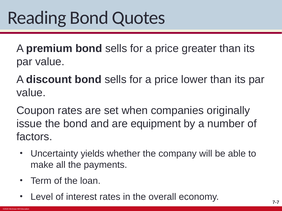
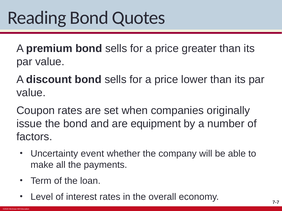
yields: yields -> event
